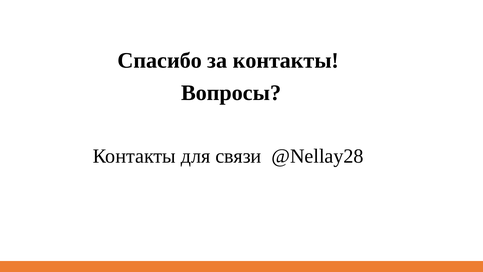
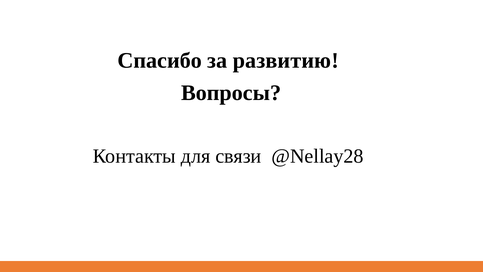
за контакты: контакты -> развитию
